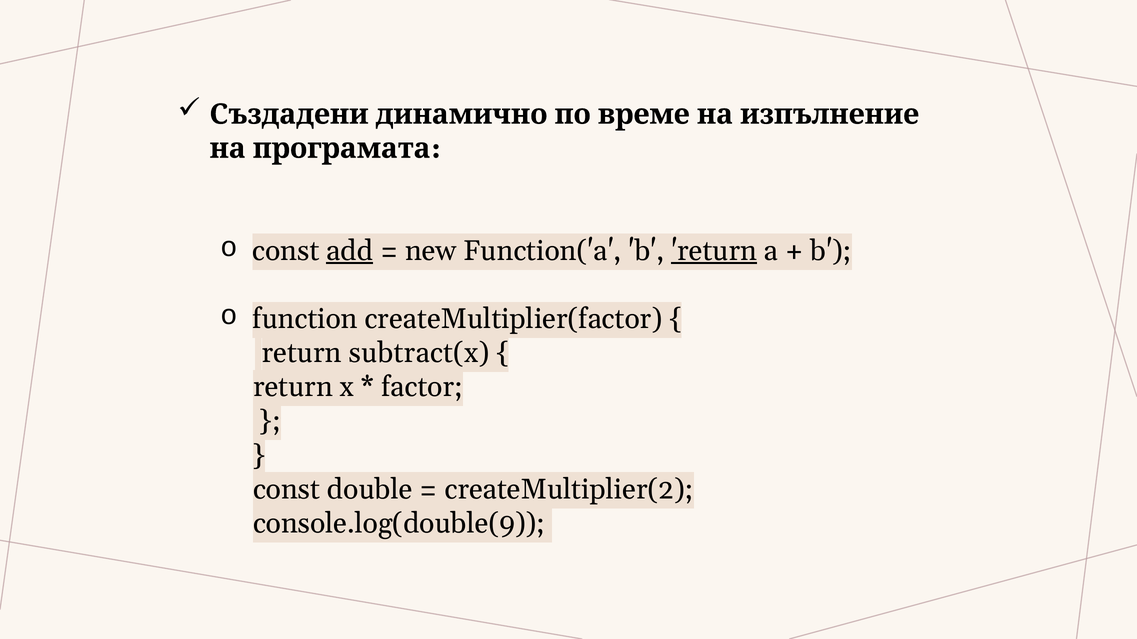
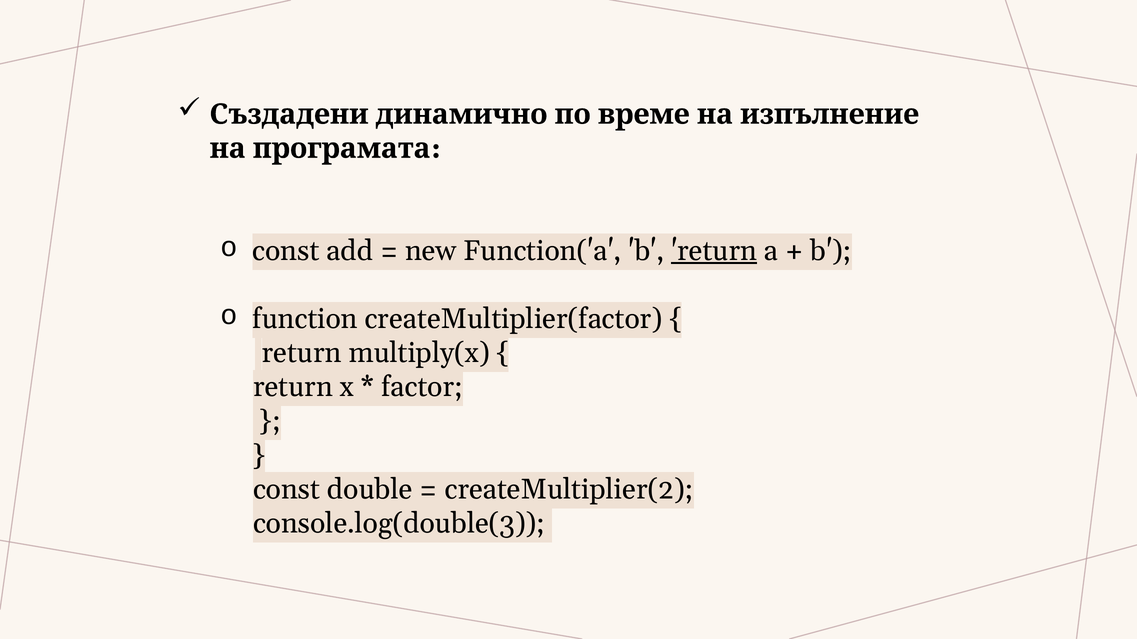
add underline: present -> none
subtract(x: subtract(x -> multiply(x
console.log(double(9: console.log(double(9 -> console.log(double(3
